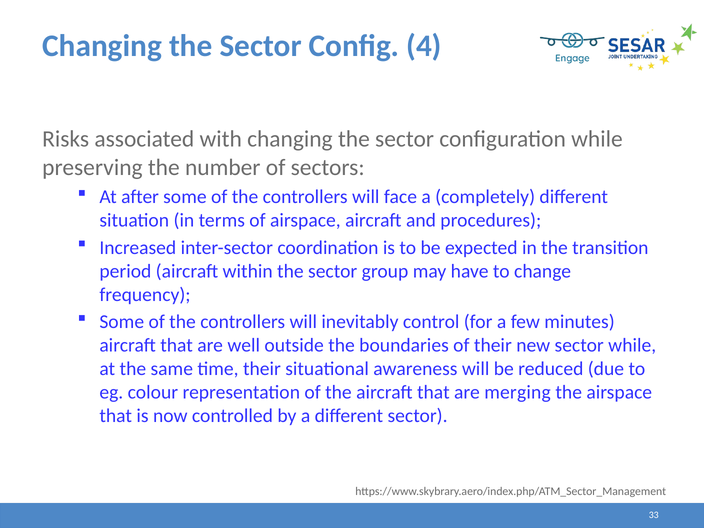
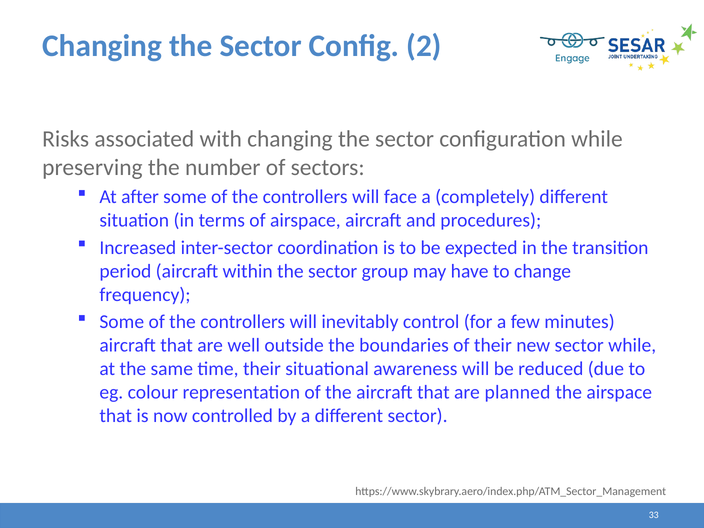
4: 4 -> 2
merging: merging -> planned
